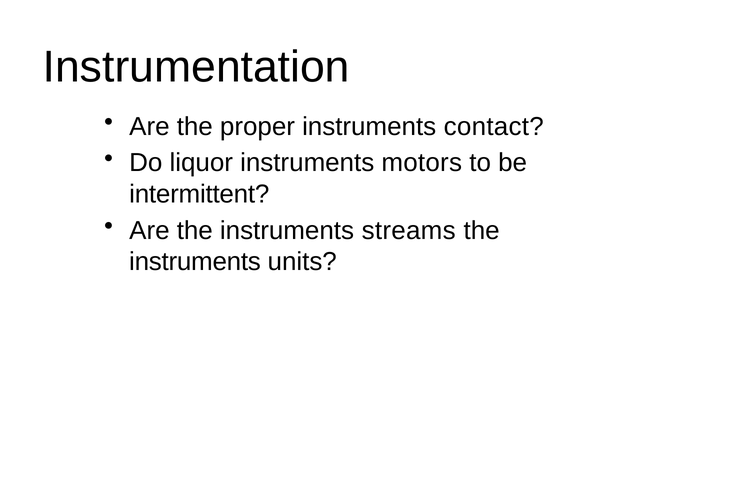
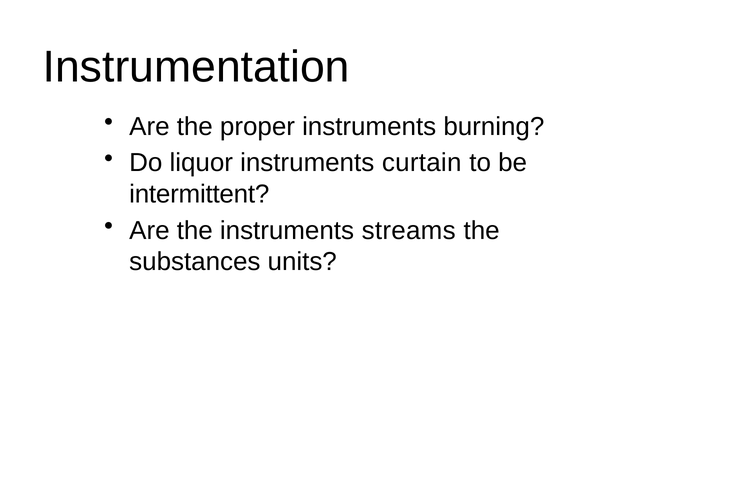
contact: contact -> burning
motors: motors -> curtain
instruments at (195, 262): instruments -> substances
